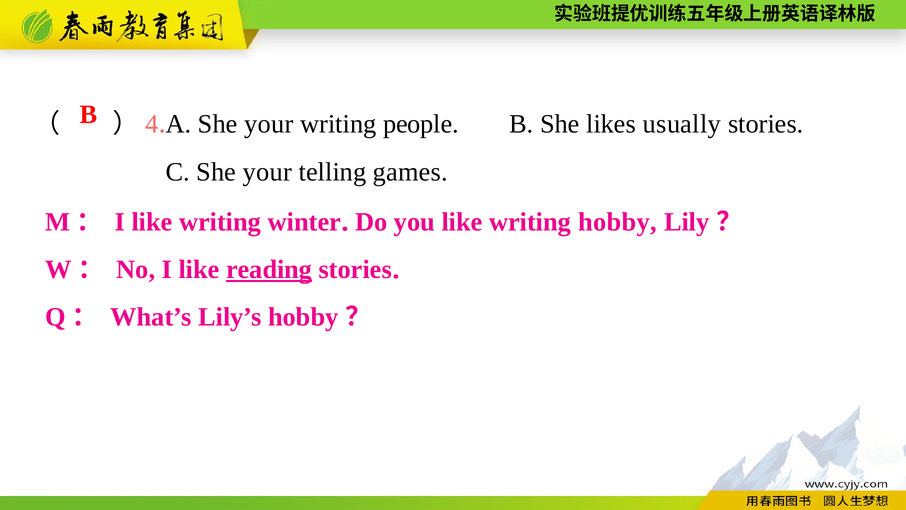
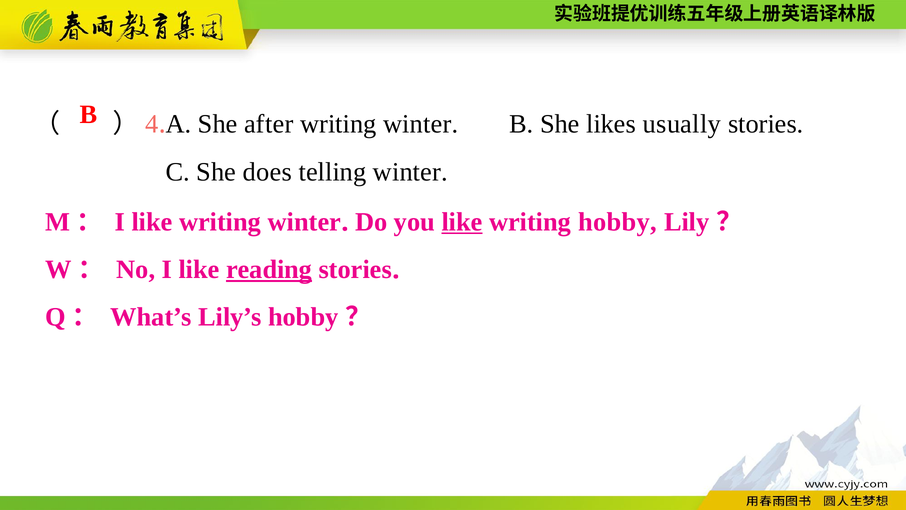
your at (269, 124): your -> after
people at (421, 124): people -> winter
C She your: your -> does
telling games: games -> winter
like at (462, 222) underline: none -> present
